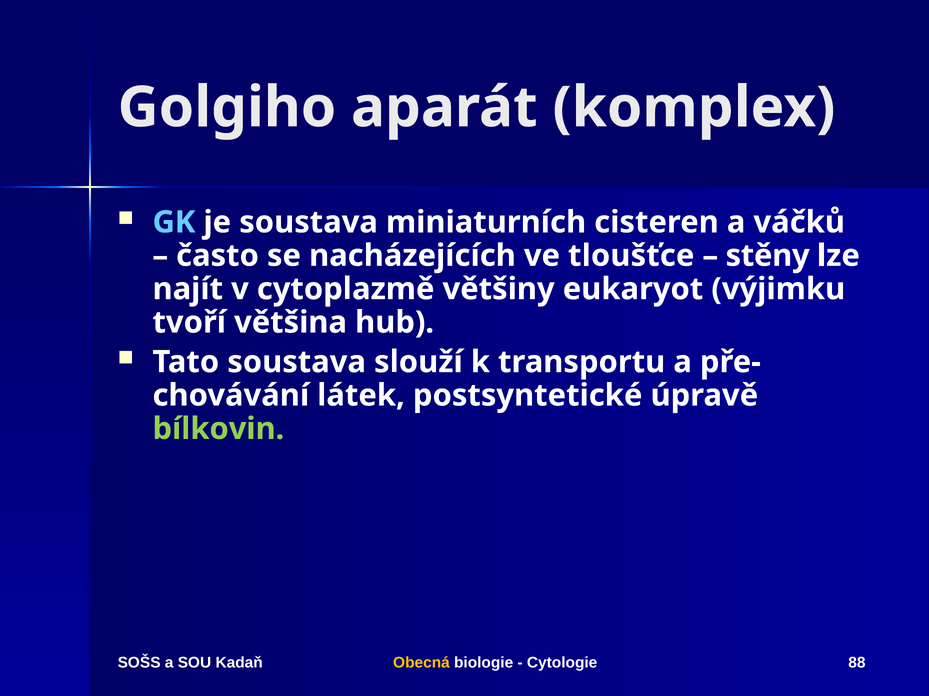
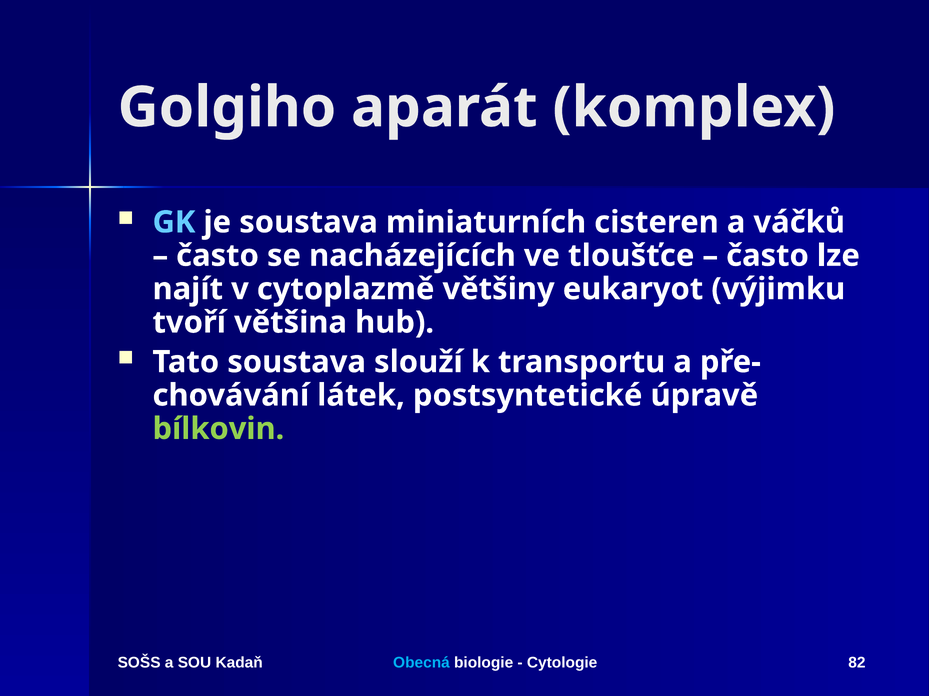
stěny at (768, 256): stěny -> často
Obecná colour: yellow -> light blue
88: 88 -> 82
